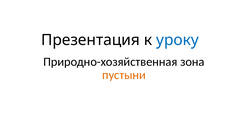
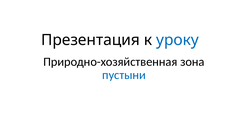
пустыни colour: orange -> blue
